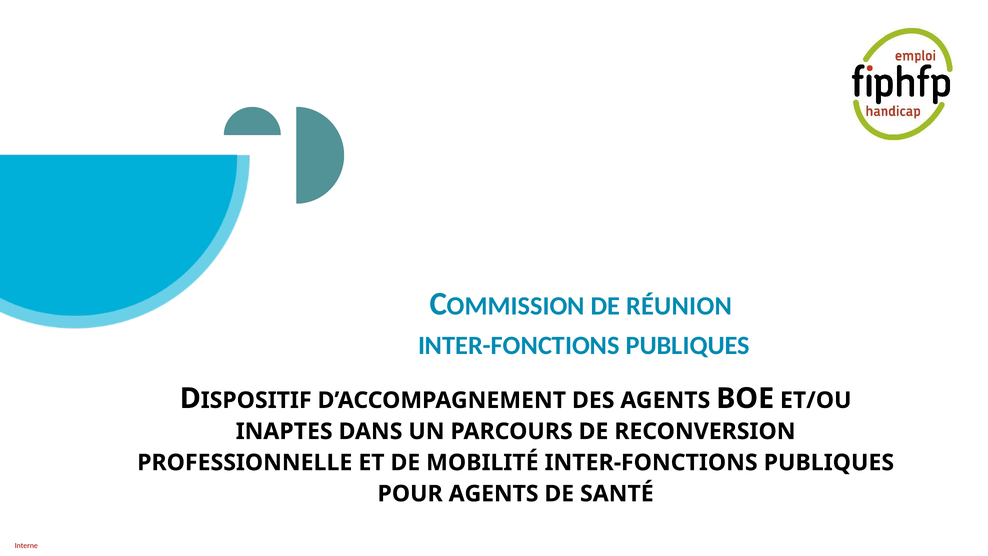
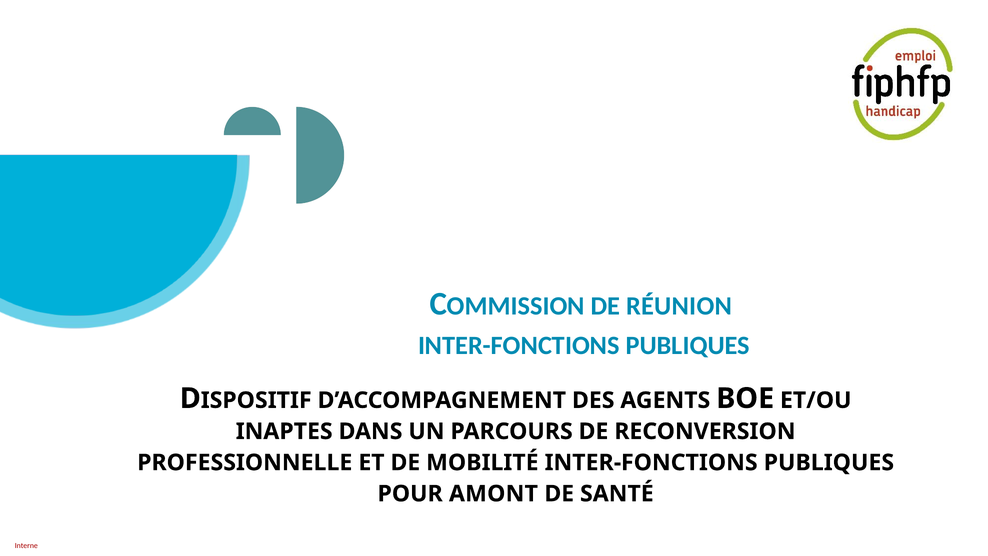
POUR AGENTS: AGENTS -> AMONT
